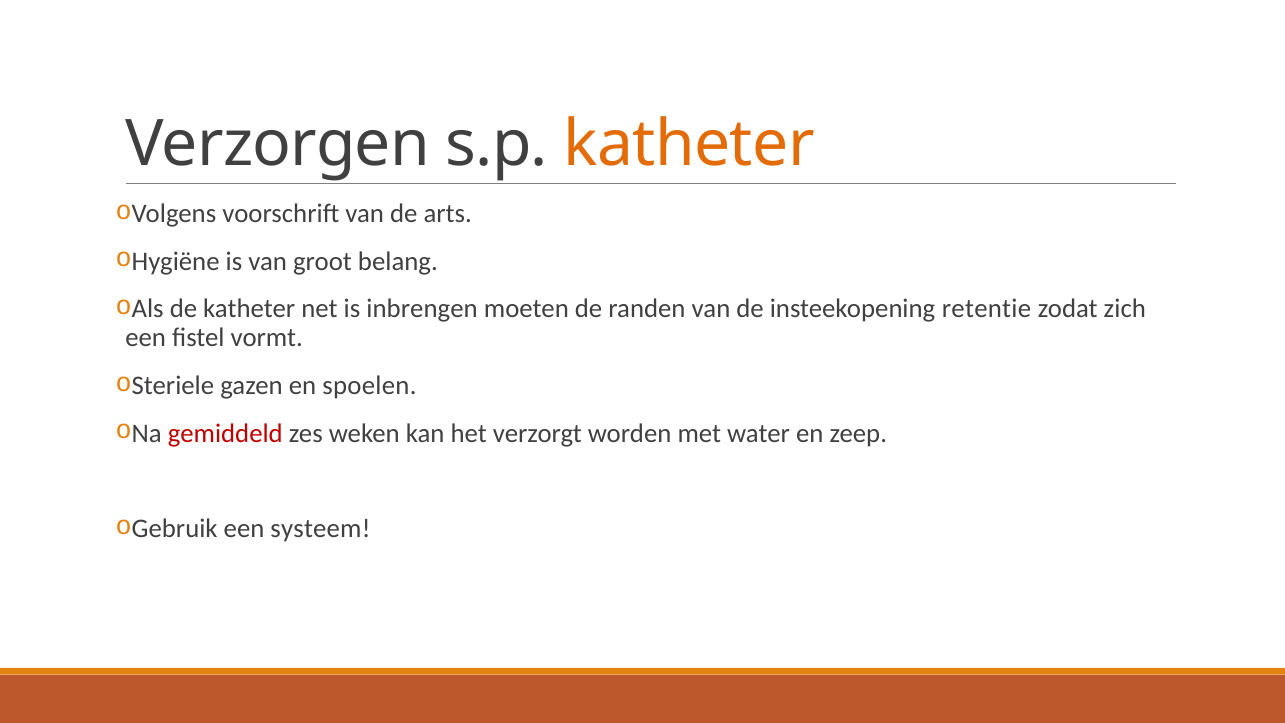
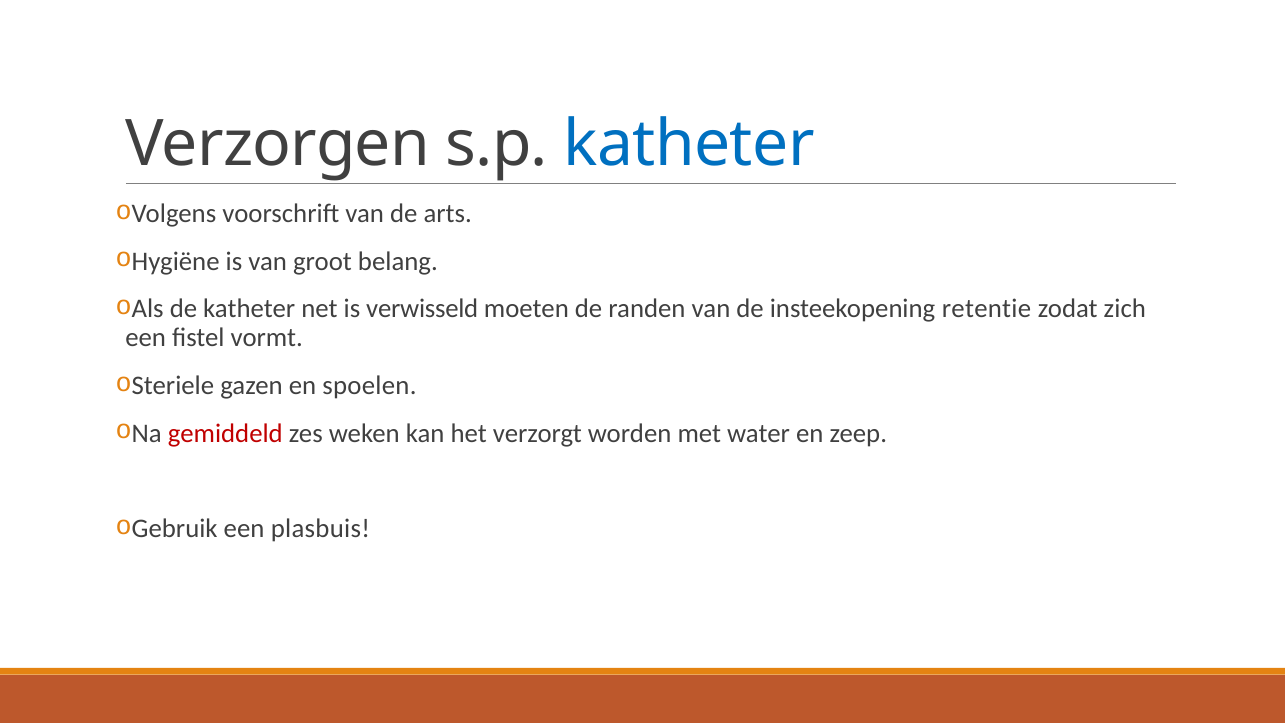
katheter at (689, 144) colour: orange -> blue
inbrengen: inbrengen -> verwisseld
systeem: systeem -> plasbuis
